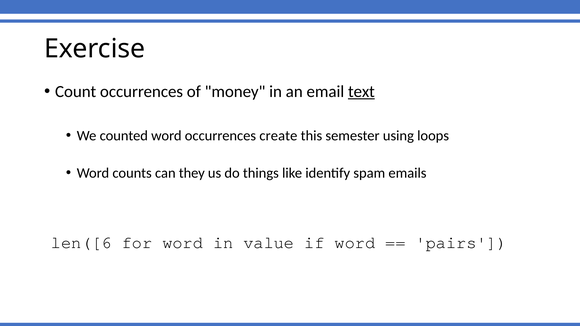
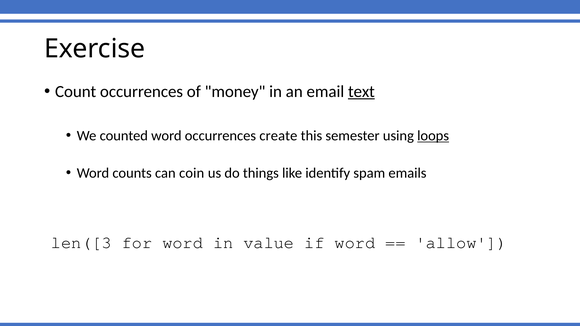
loops underline: none -> present
they: they -> coin
len([6: len([6 -> len([3
pairs: pairs -> allow
